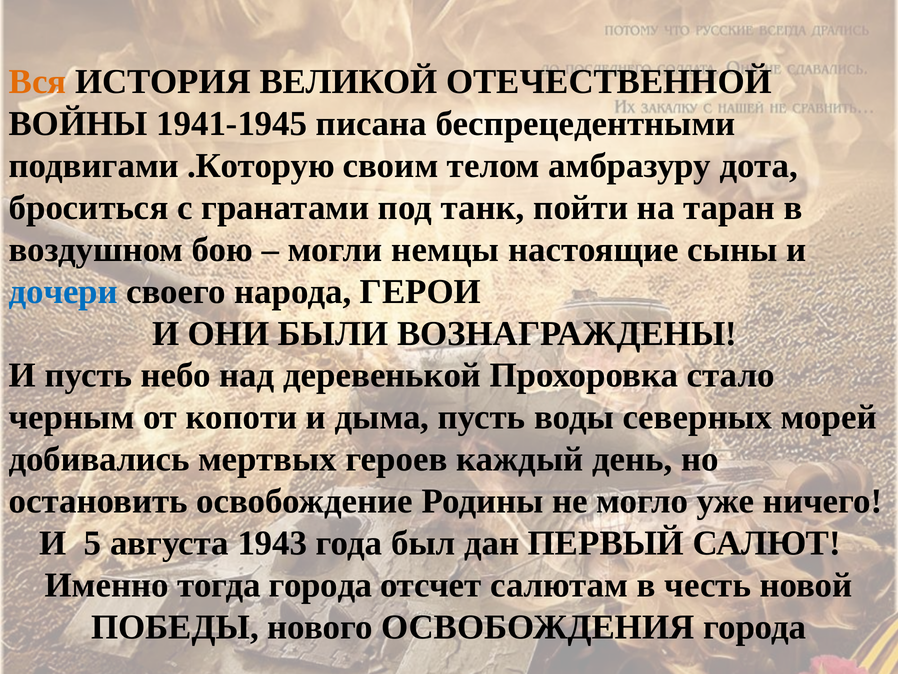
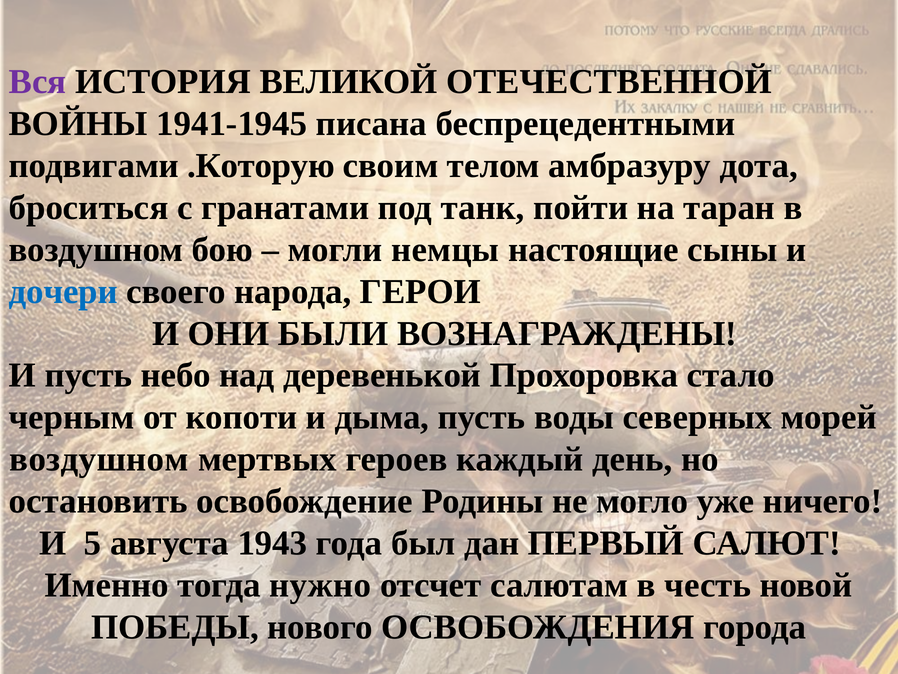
Вся colour: orange -> purple
добивались at (99, 459): добивались -> воздушном
тогда города: города -> нужно
